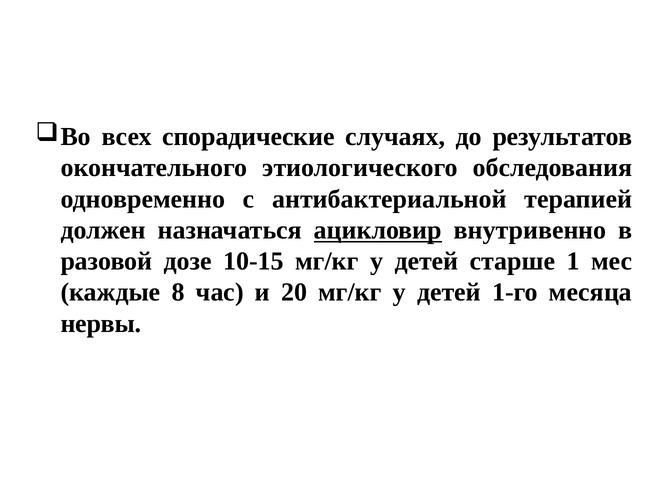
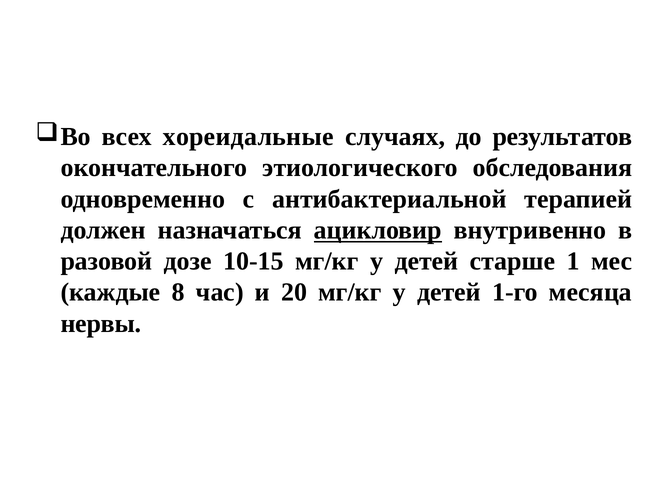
спорадические: спорадические -> хореидальные
